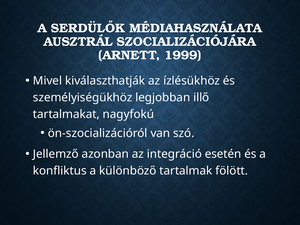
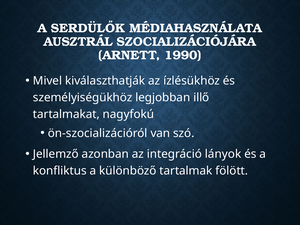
1999: 1999 -> 1990
esetén: esetén -> lányok
